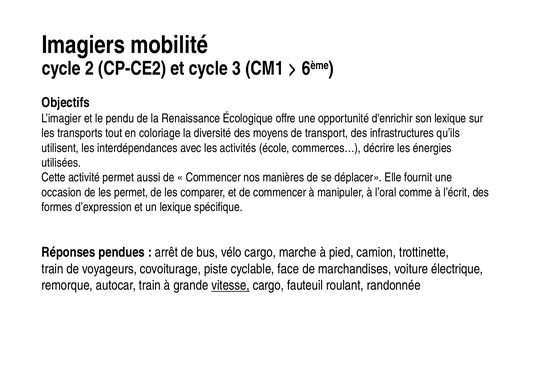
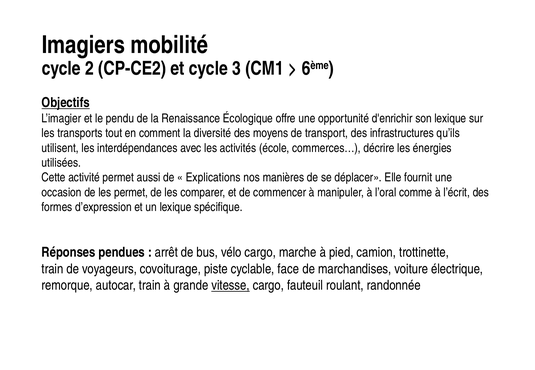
Objectifs underline: none -> present
coloriage: coloriage -> comment
Commencer at (213, 178): Commencer -> Explications
